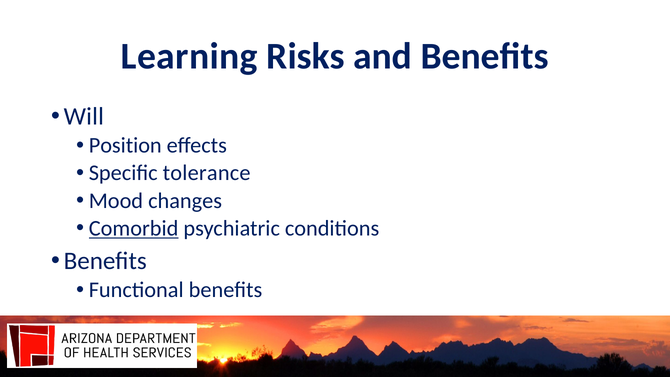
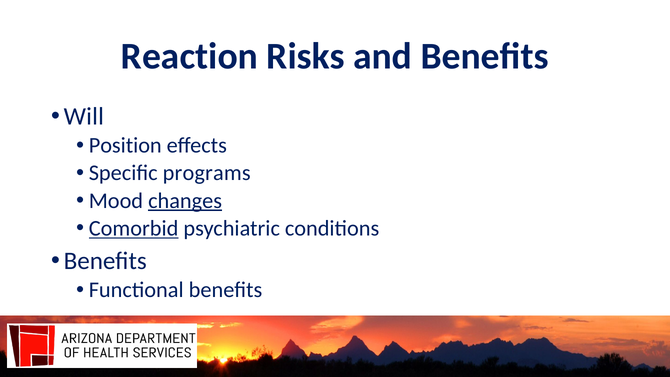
Learning: Learning -> Reaction
tolerance: tolerance -> programs
changes underline: none -> present
